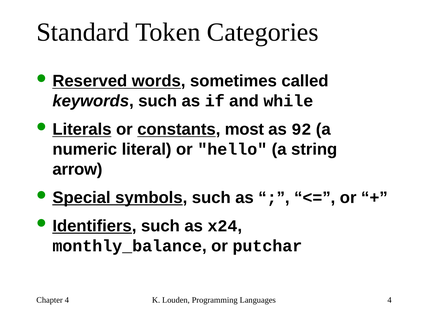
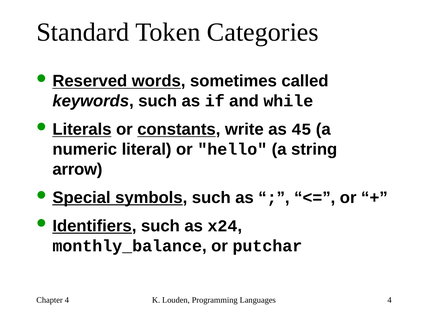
most: most -> write
92: 92 -> 45
